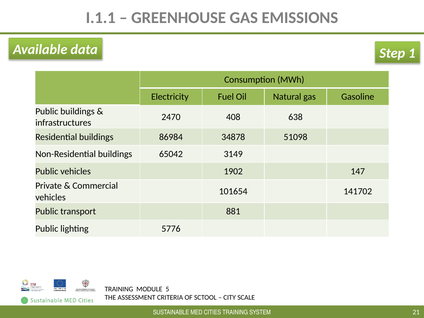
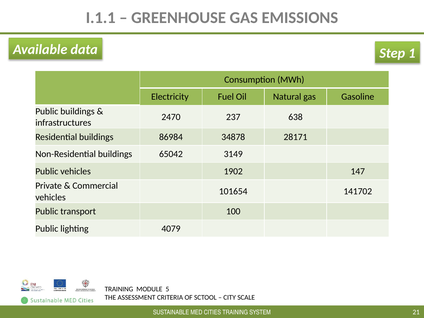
408: 408 -> 237
51098: 51098 -> 28171
881: 881 -> 100
5776: 5776 -> 4079
